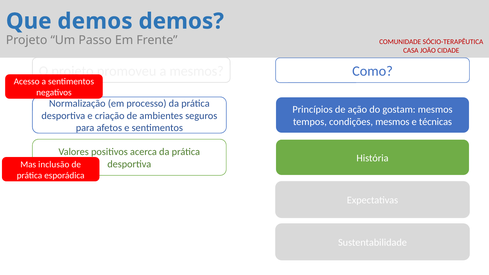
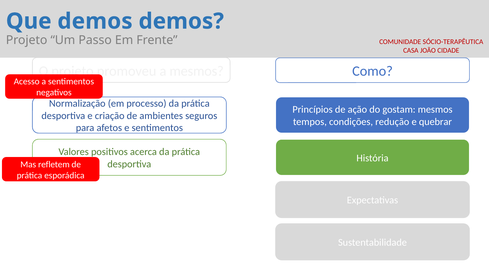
condições mesmos: mesmos -> redução
técnicas: técnicas -> quebrar
inclusão: inclusão -> refletem
